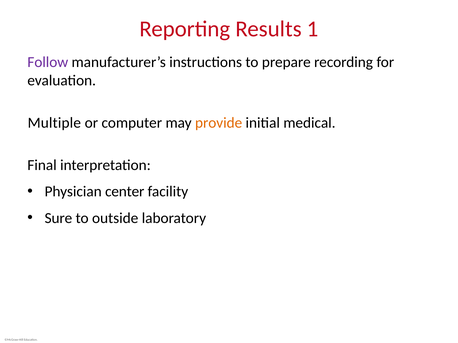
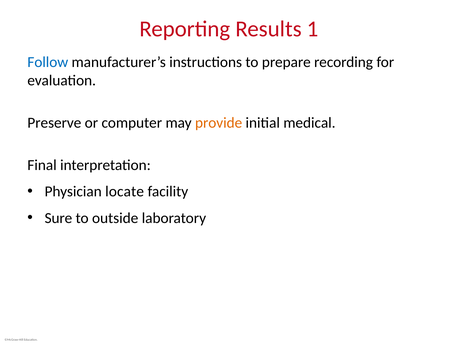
Follow colour: purple -> blue
Multiple: Multiple -> Preserve
center: center -> locate
